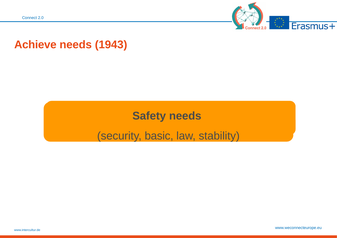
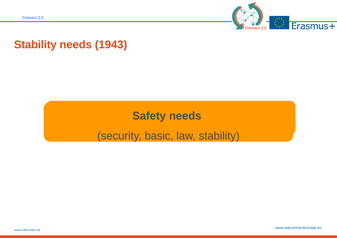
Achieve at (35, 45): Achieve -> Stability
